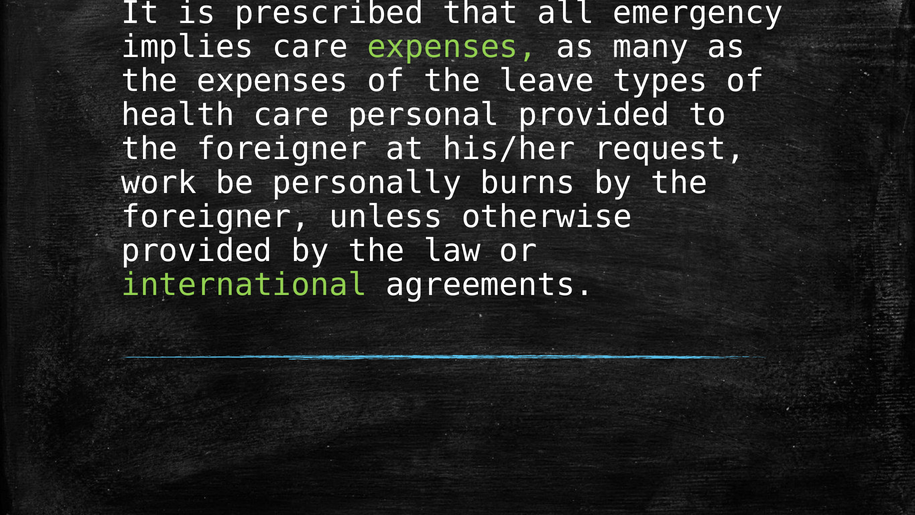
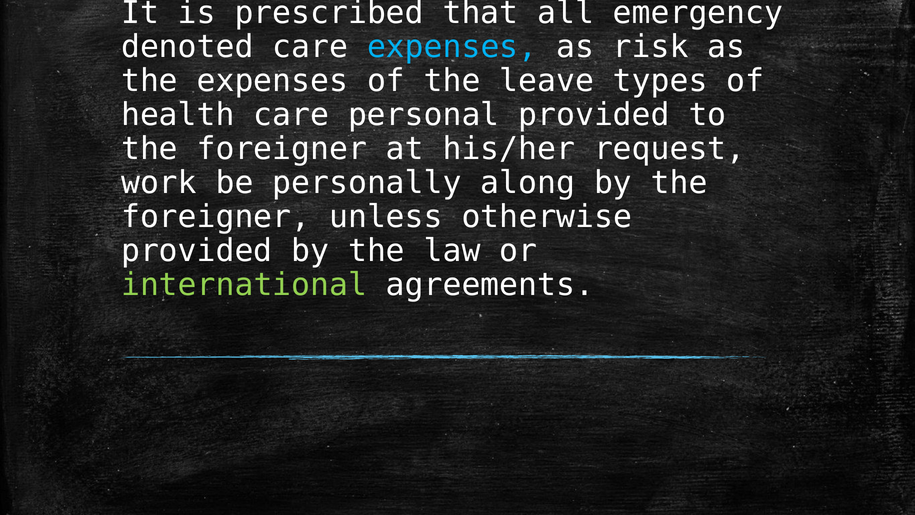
implies: implies -> denoted
expenses at (452, 47) colour: light green -> light blue
many: many -> risk
burns: burns -> along
